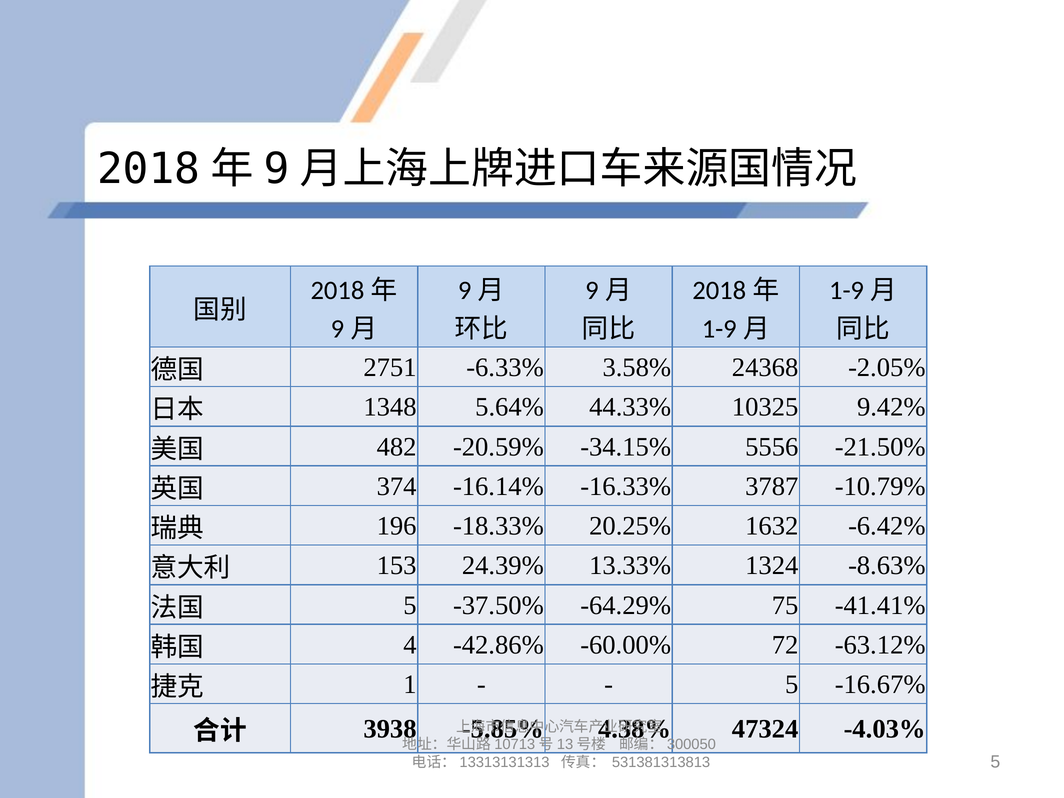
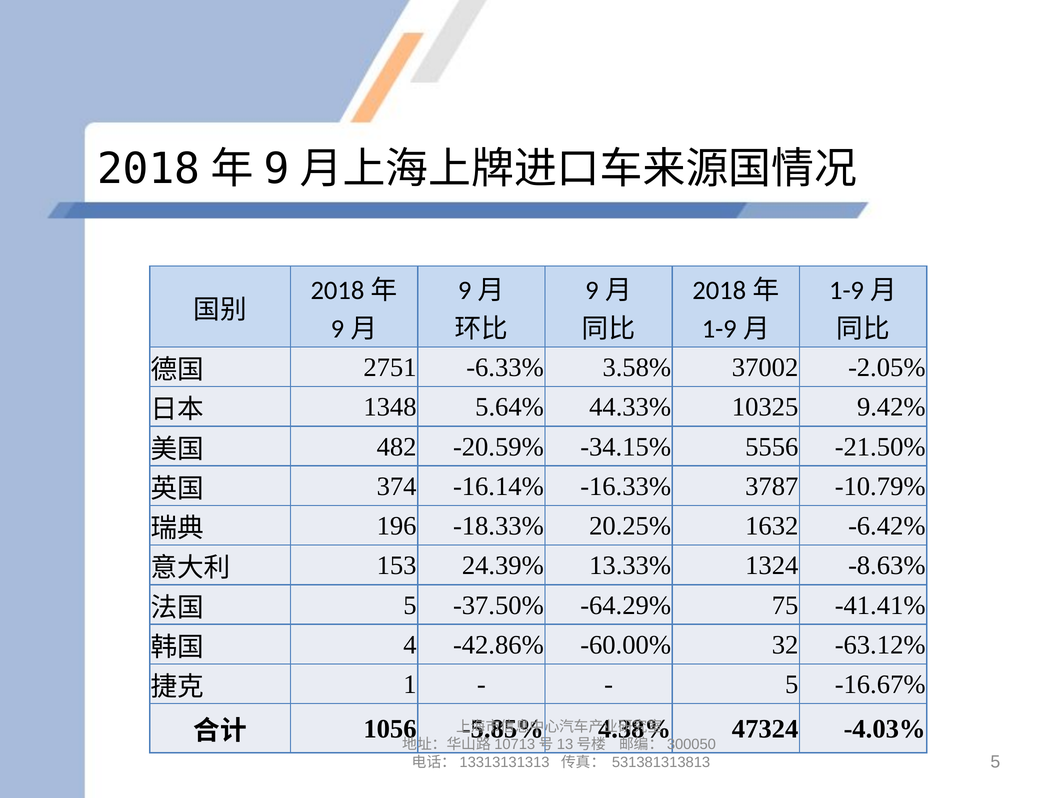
24368: 24368 -> 37002
72: 72 -> 32
3938: 3938 -> 1056
